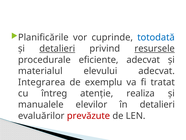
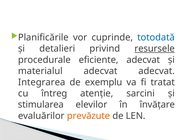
detalieri at (57, 48) underline: present -> none
materialul elevului: elevului -> adecvat
realiza: realiza -> sarcini
manualele: manualele -> stimularea
în detalieri: detalieri -> învățare
prevăzute colour: red -> orange
